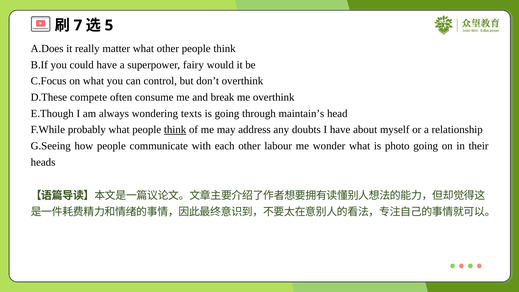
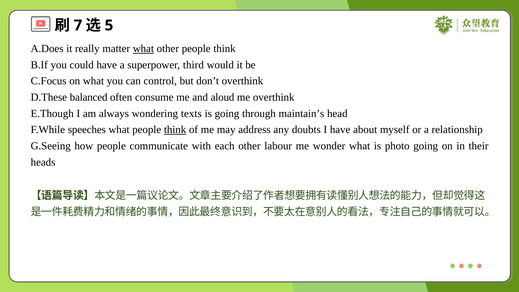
what at (143, 49) underline: none -> present
fairy: fairy -> third
compete: compete -> balanced
break: break -> aloud
probably: probably -> speeches
